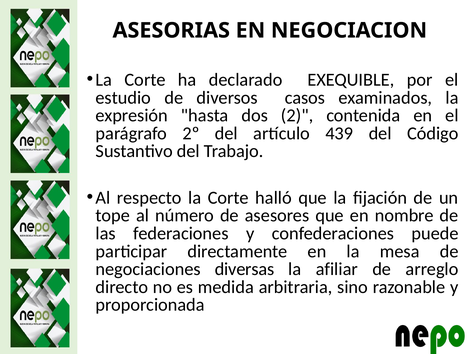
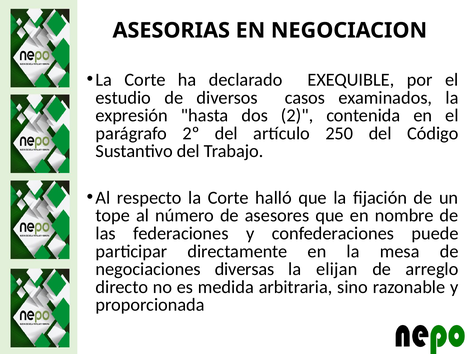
439: 439 -> 250
afiliar: afiliar -> elijan
